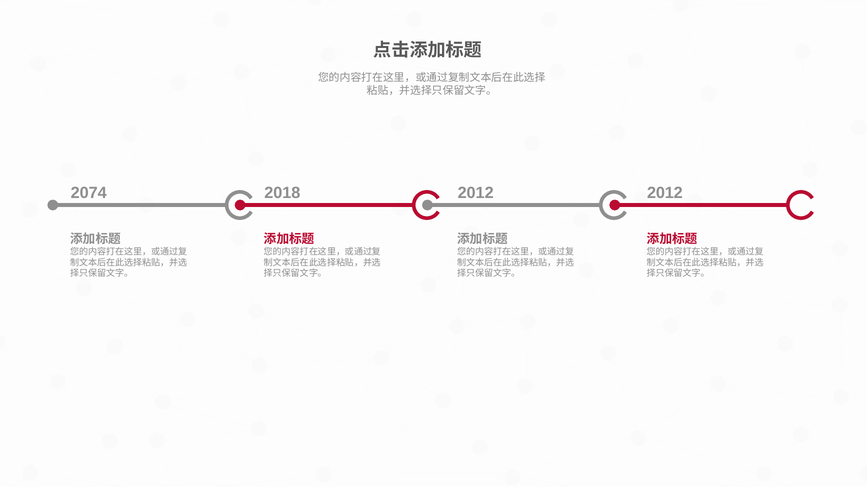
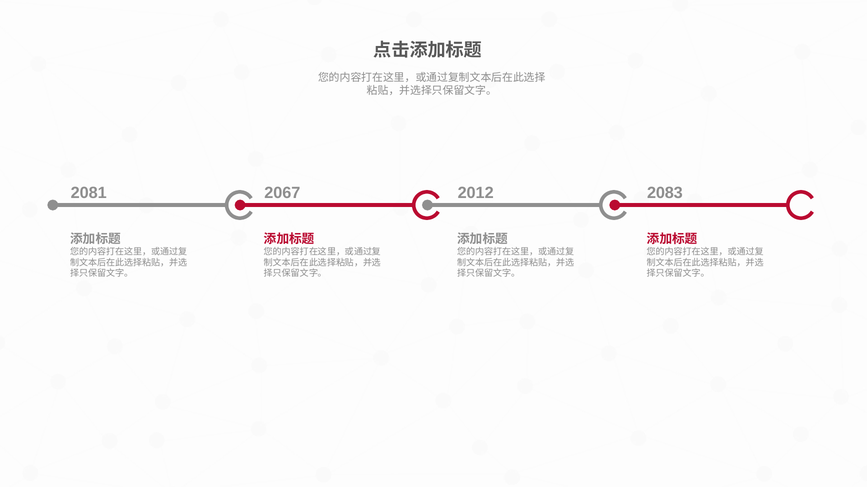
2074: 2074 -> 2081
2018: 2018 -> 2067
2012 at (665, 193): 2012 -> 2083
